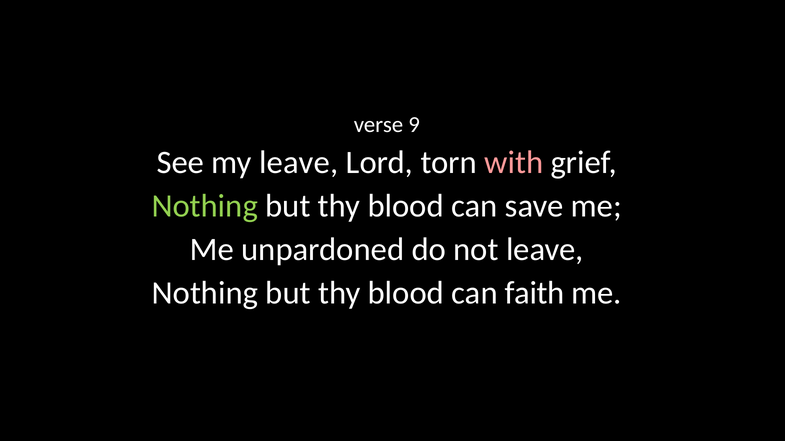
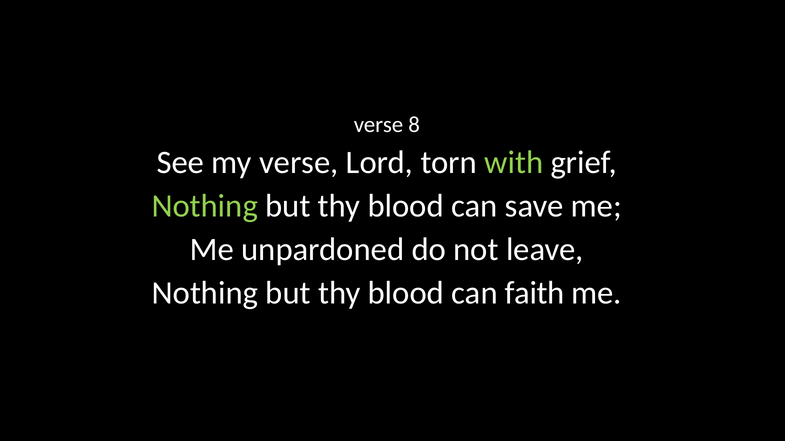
9: 9 -> 8
my leave: leave -> verse
with colour: pink -> light green
